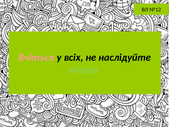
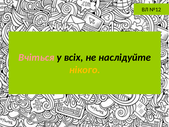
нікого colour: light green -> yellow
